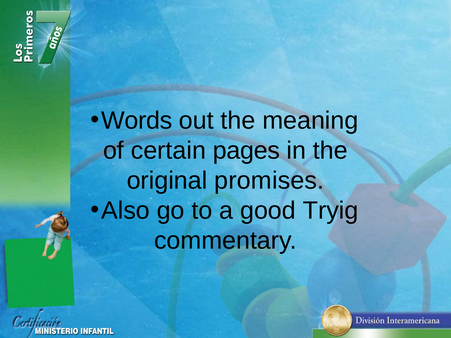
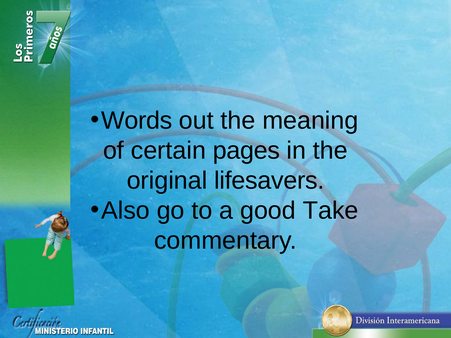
promises: promises -> lifesavers
Tryig: Tryig -> Take
